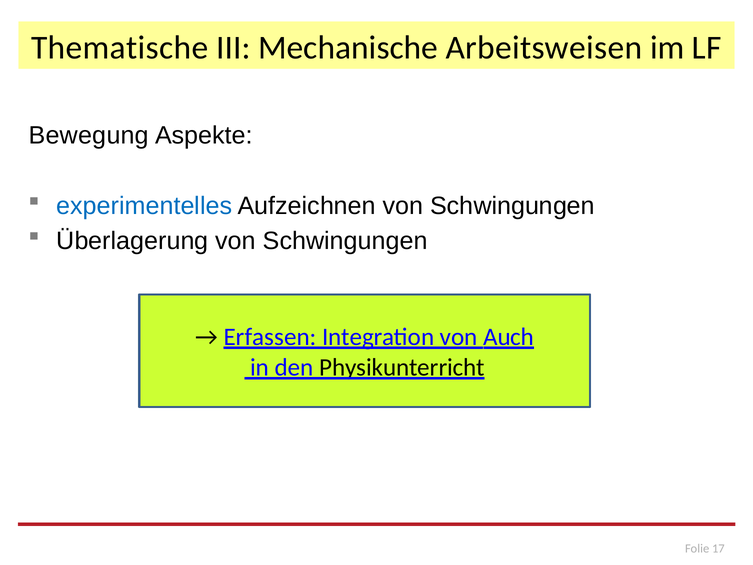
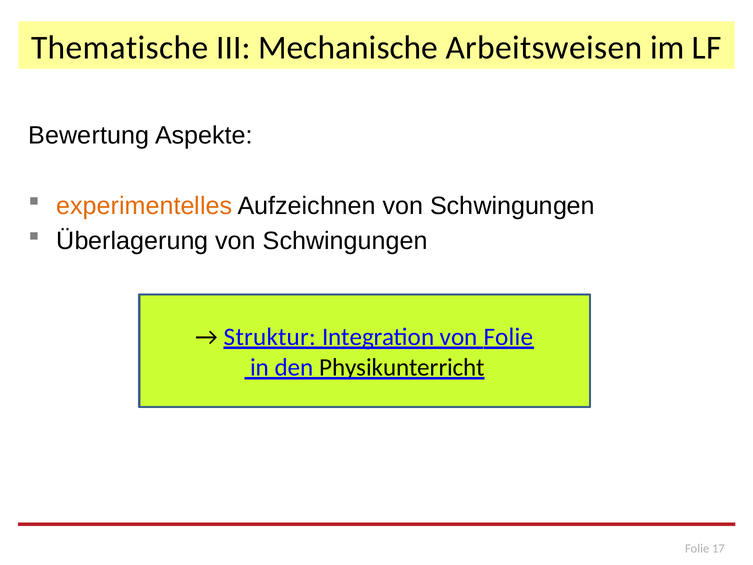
Bewegung: Bewegung -> Bewertung
experimentelles colour: blue -> orange
Erfassen: Erfassen -> Struktur
von Auch: Auch -> Folie
